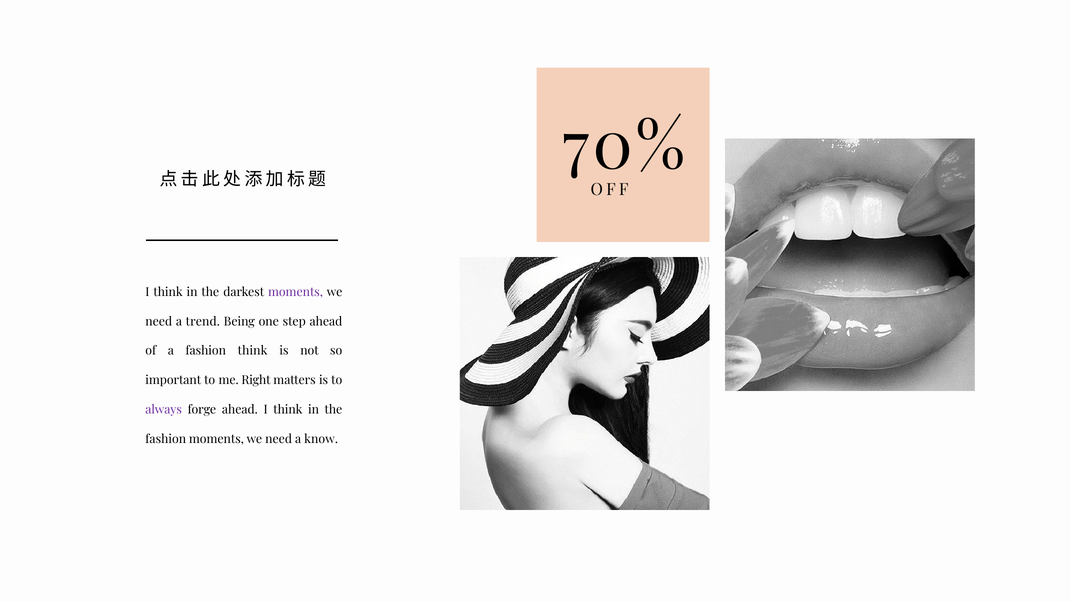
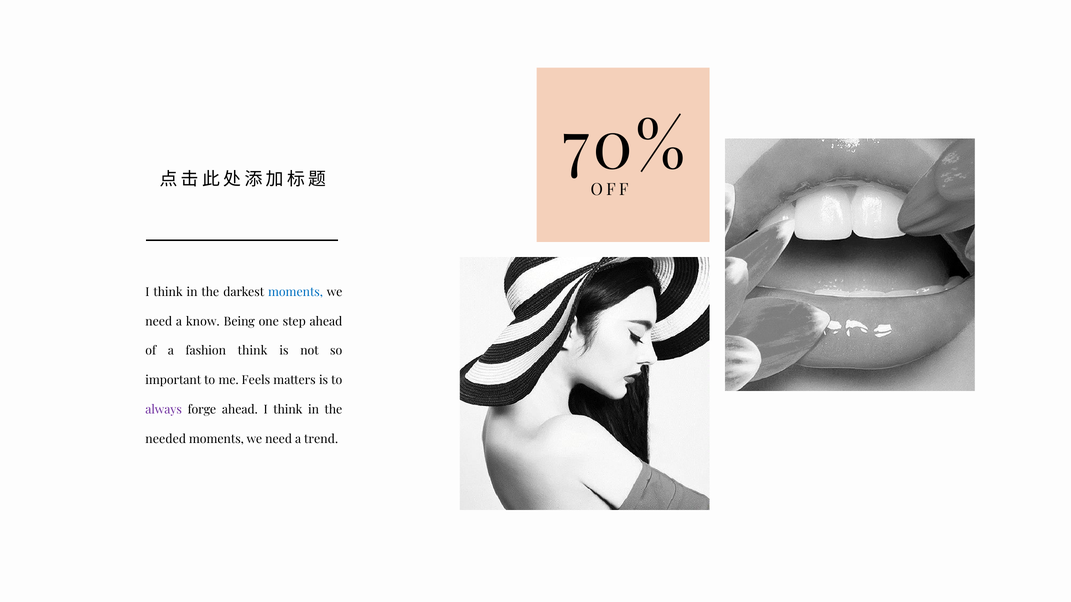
moments at (296, 292) colour: purple -> blue
trend: trend -> know
Right: Right -> Feels
fashion at (166, 440): fashion -> needed
know: know -> trend
